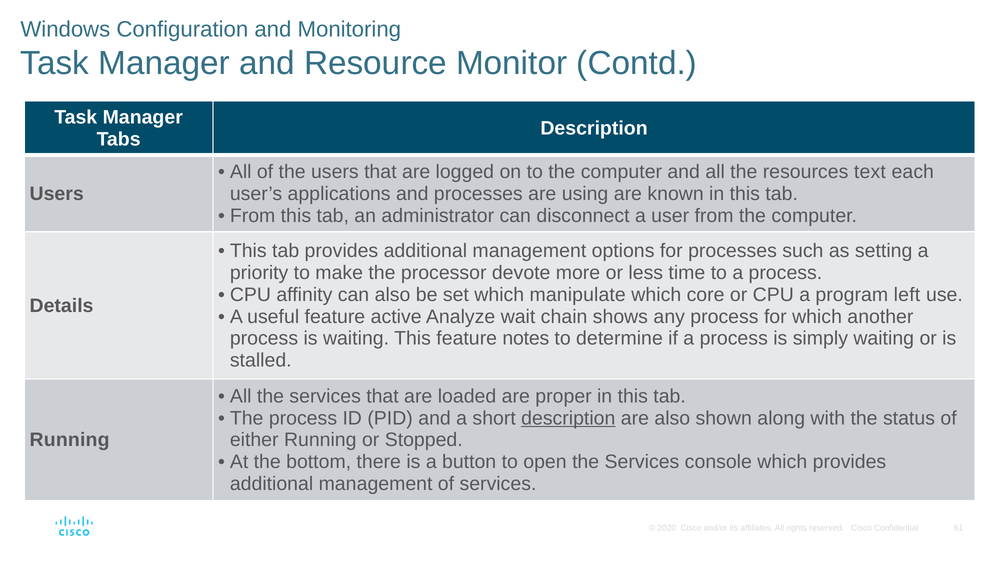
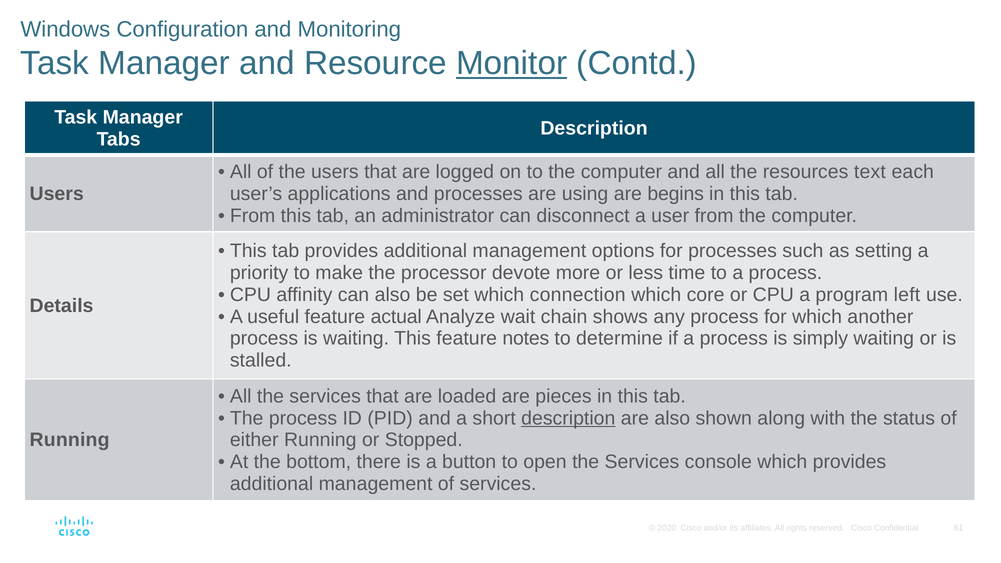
Monitor underline: none -> present
known: known -> begins
manipulate: manipulate -> connection
active: active -> actual
proper: proper -> pieces
